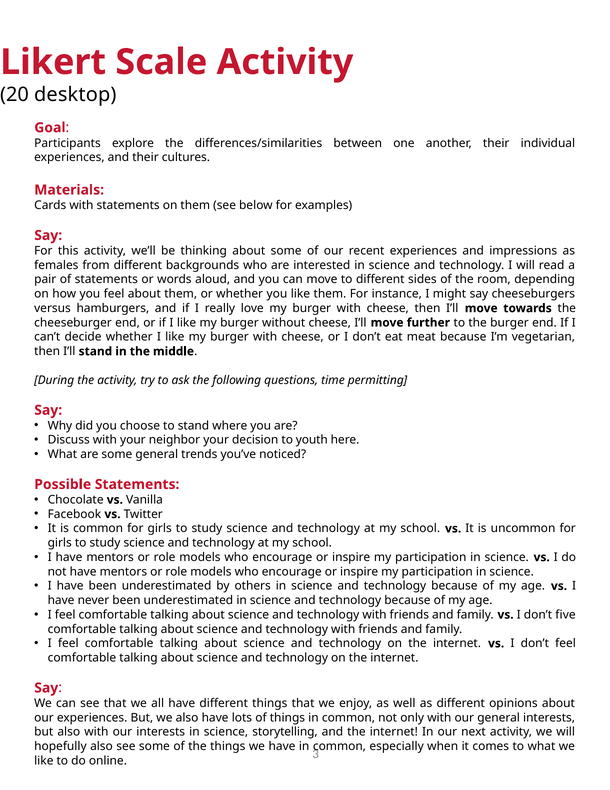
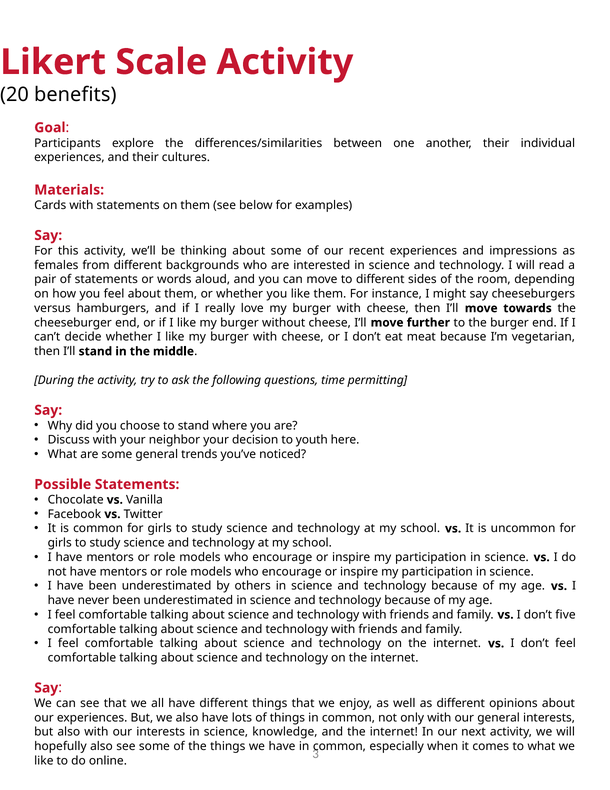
desktop: desktop -> benefits
storytelling: storytelling -> knowledge
